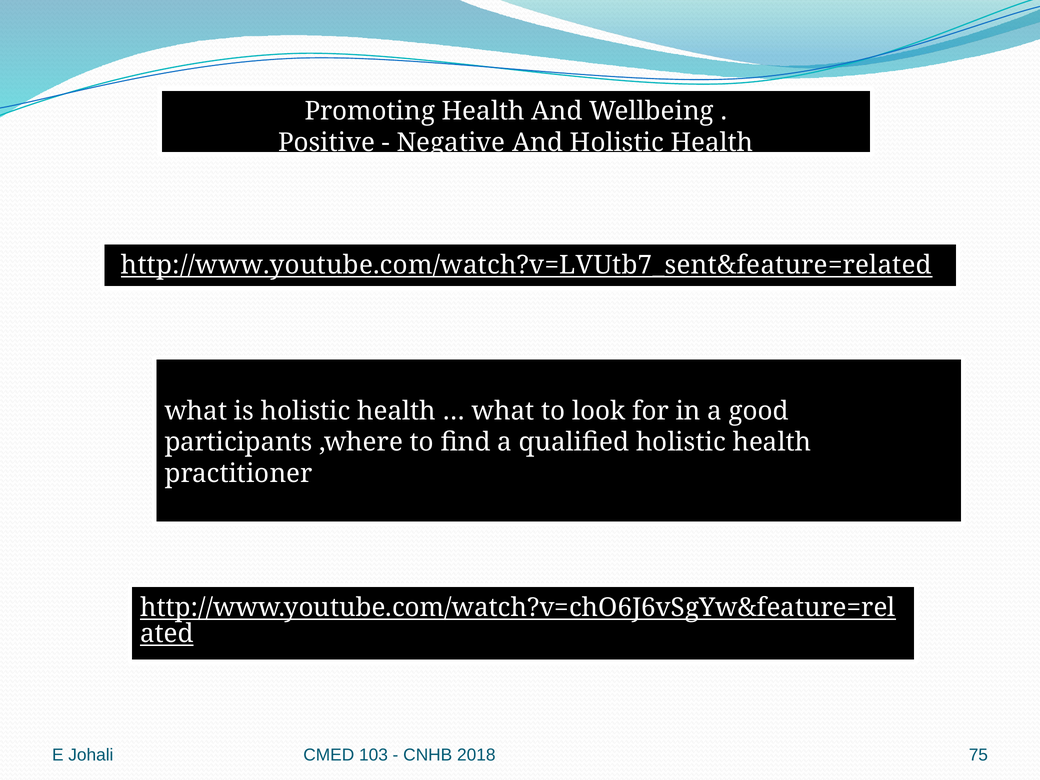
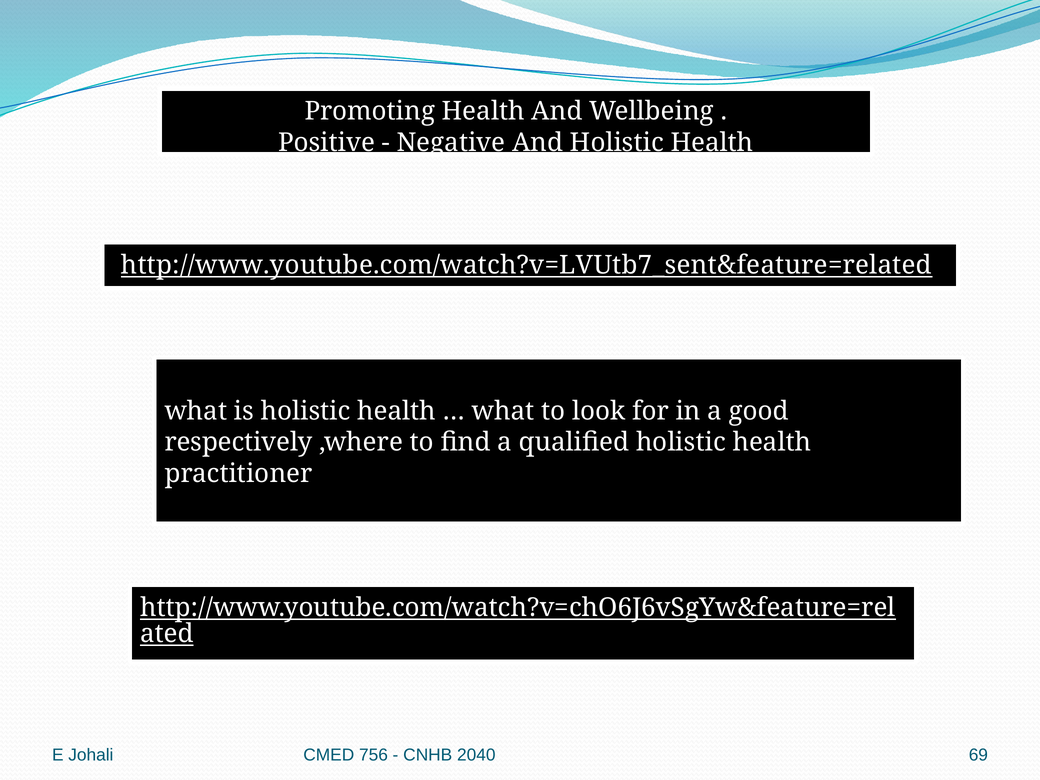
participants: participants -> respectively
103: 103 -> 756
2018: 2018 -> 2040
75: 75 -> 69
